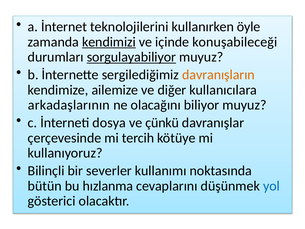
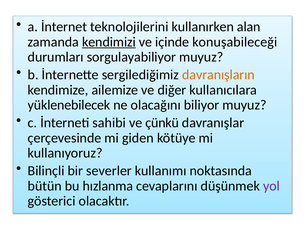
öyle: öyle -> alan
sorgulayabiliyor underline: present -> none
arkadaşlarının: arkadaşlarının -> yüklenebilecek
dosya: dosya -> sahibi
tercih: tercih -> giden
yol colour: blue -> purple
